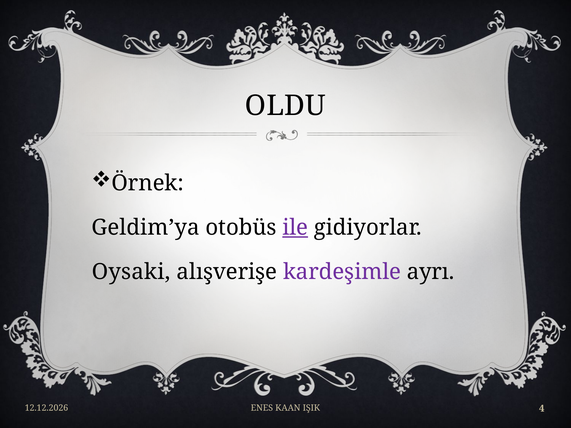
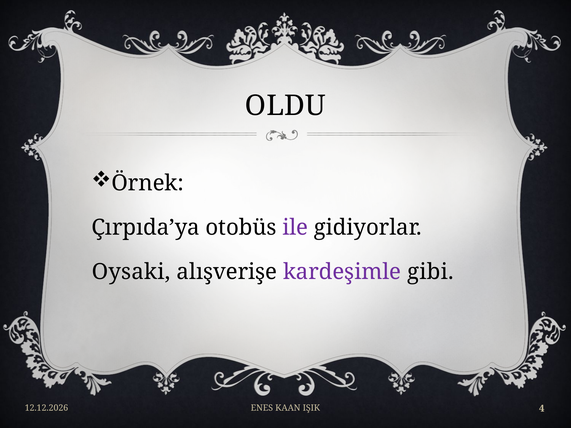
Geldim’ya: Geldim’ya -> Çırpıda’ya
ile underline: present -> none
ayrı: ayrı -> gibi
